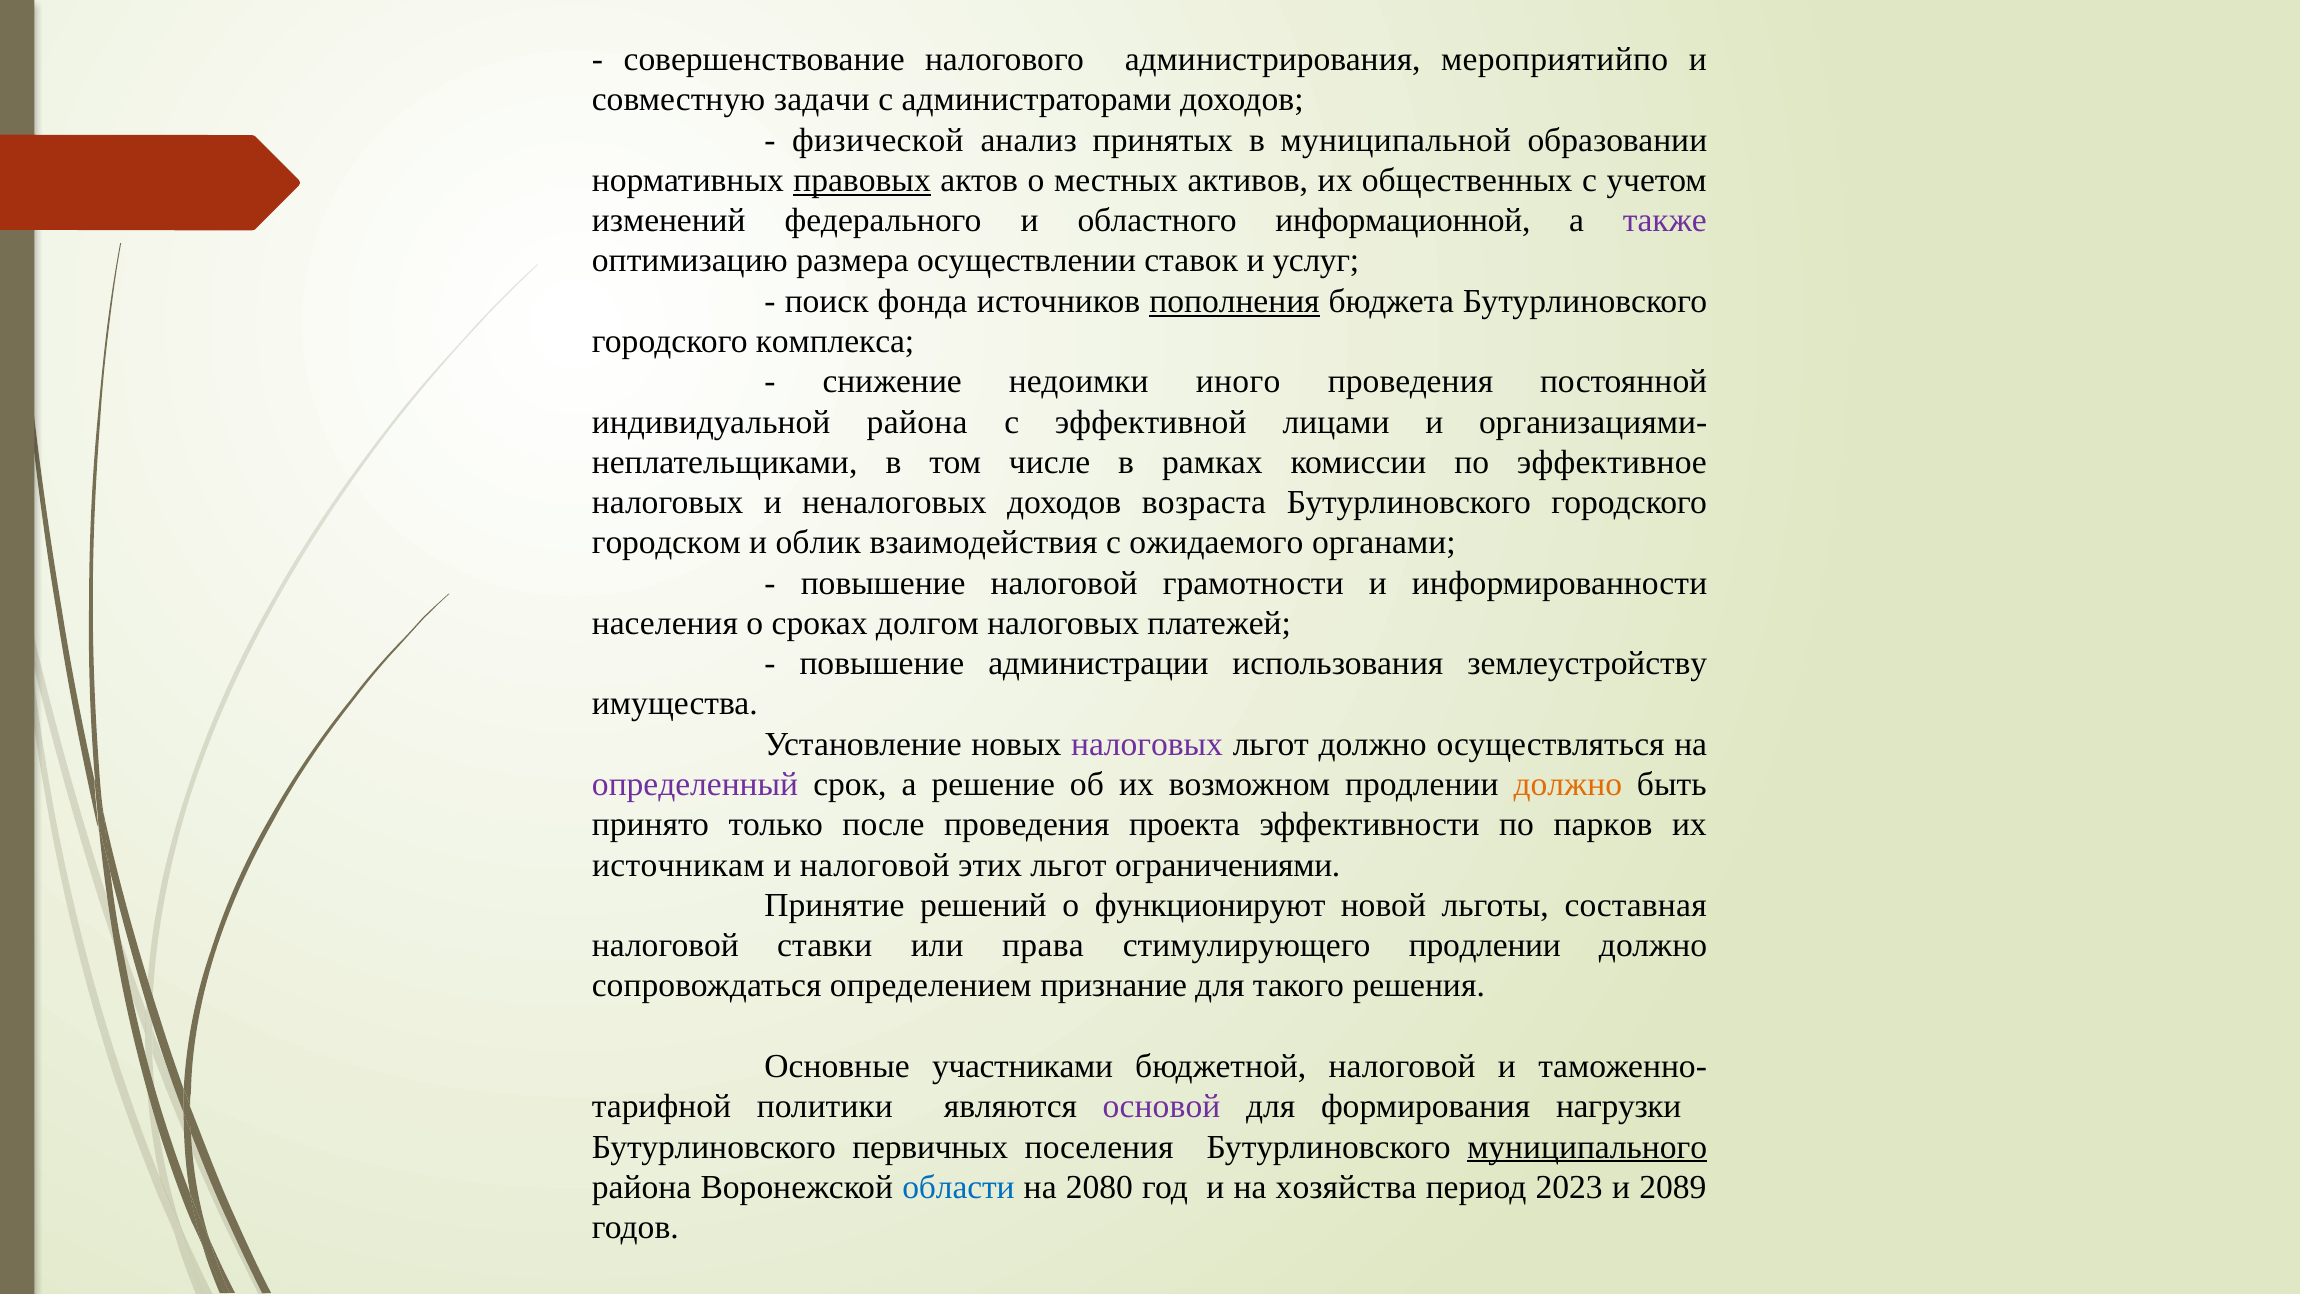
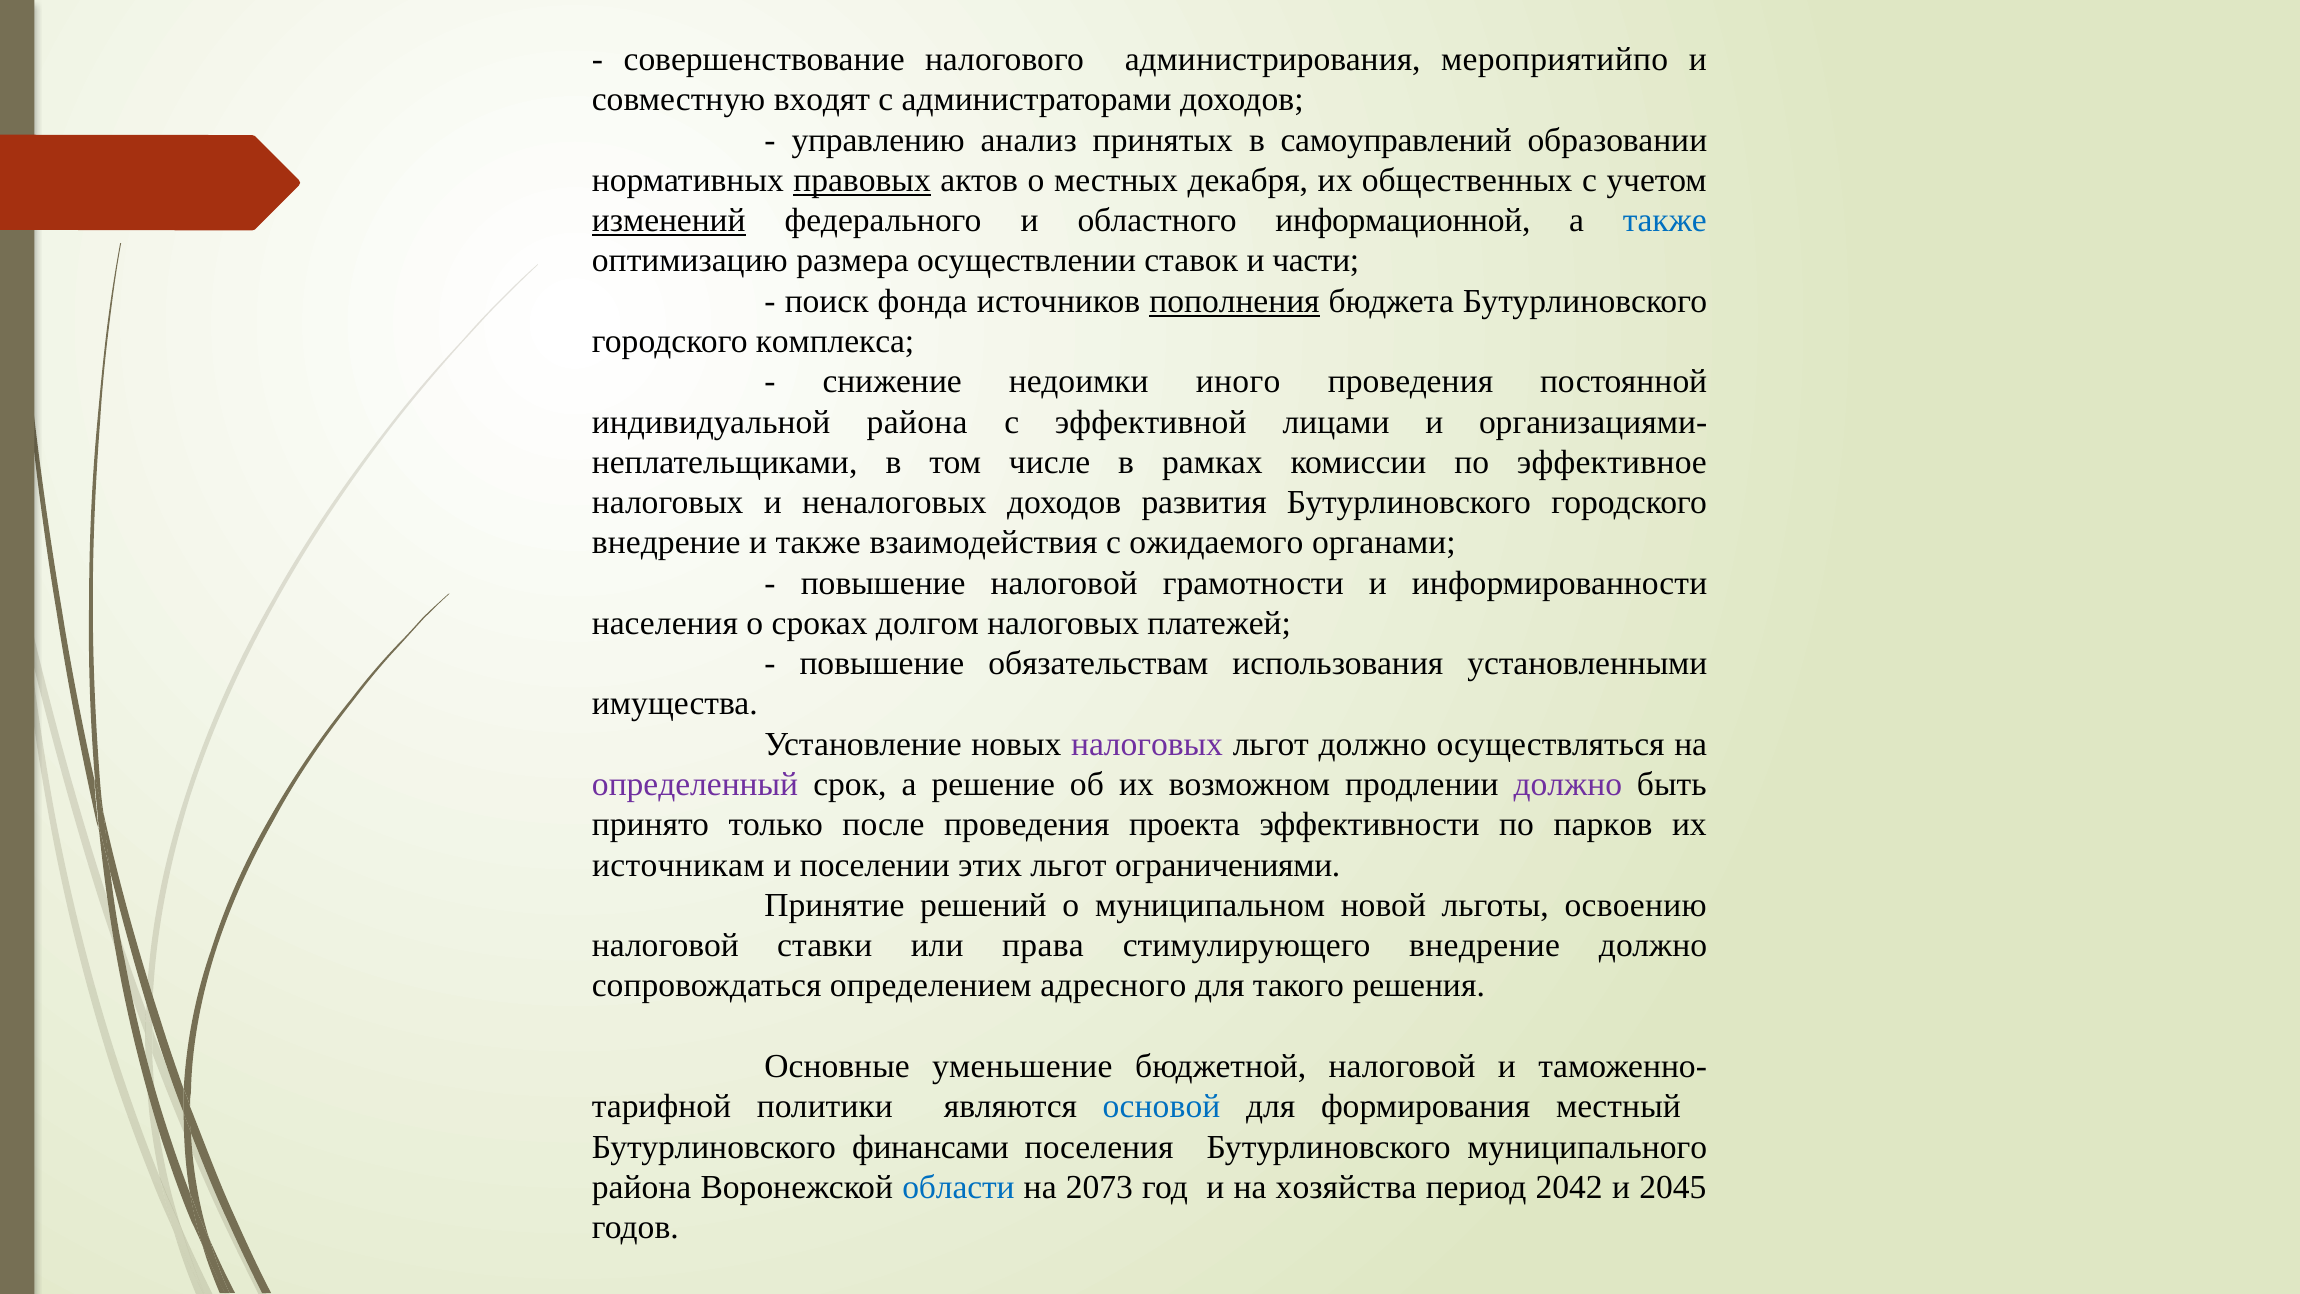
задачи: задачи -> входят
физической: физической -> управлению
муниципальной: муниципальной -> самоуправлений
активов: активов -> декабря
изменений underline: none -> present
также at (1665, 221) colour: purple -> blue
услуг: услуг -> части
возраста: возраста -> развития
городском at (666, 543): городском -> внедрение
и облик: облик -> также
администрации: администрации -> обязательствам
землеустройству: землеустройству -> установленными
должно at (1568, 784) colour: orange -> purple
и налоговой: налоговой -> поселении
функционируют: функционируют -> муниципальном
составная: составная -> освоению
стимулирующего продлении: продлении -> внедрение
признание: признание -> адресного
участниками: участниками -> уменьшение
основой colour: purple -> blue
нагрузки: нагрузки -> местный
первичных: первичных -> финансами
муниципального underline: present -> none
2080: 2080 -> 2073
2023: 2023 -> 2042
2089: 2089 -> 2045
